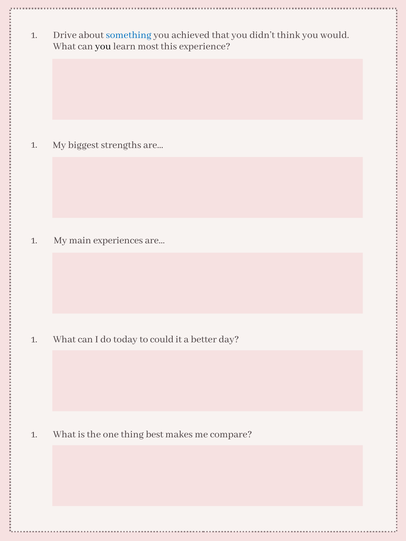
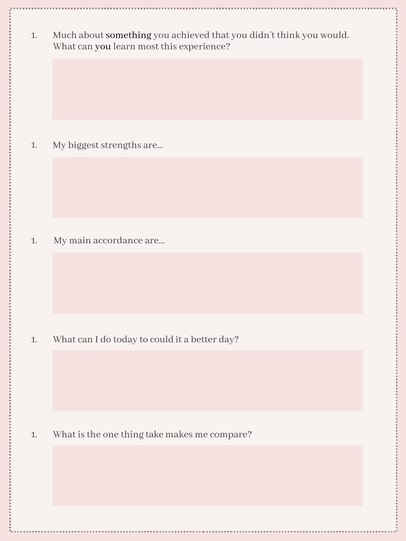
Drive: Drive -> Much
something colour: blue -> black
experiences: experiences -> accordance
best: best -> take
